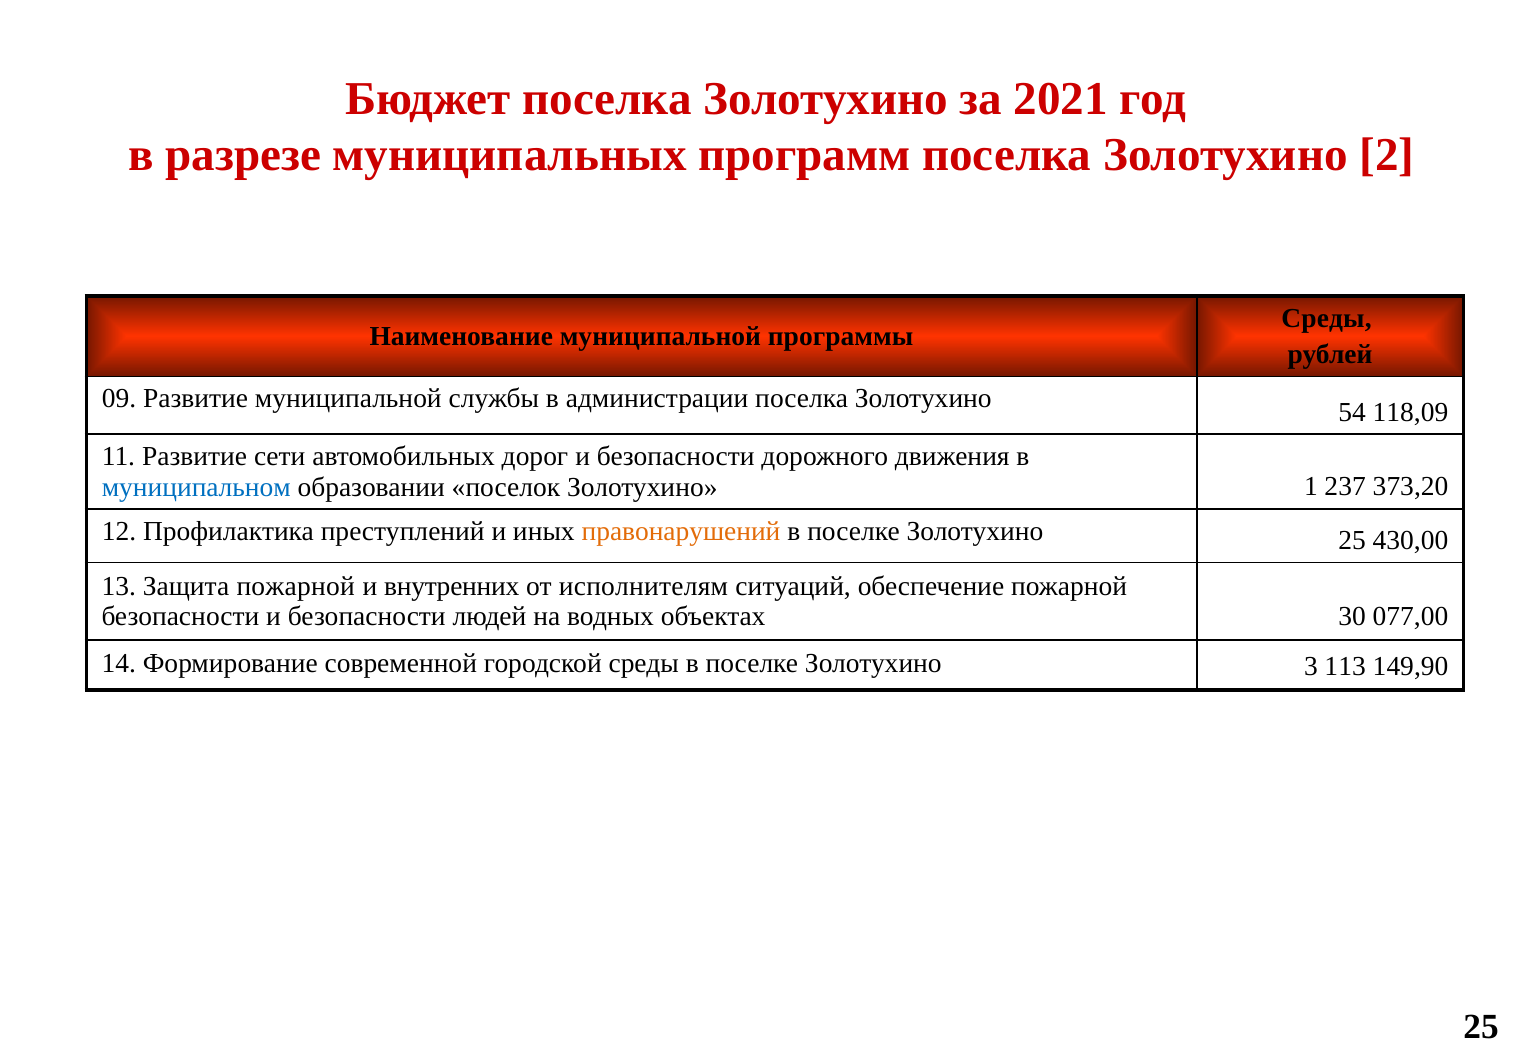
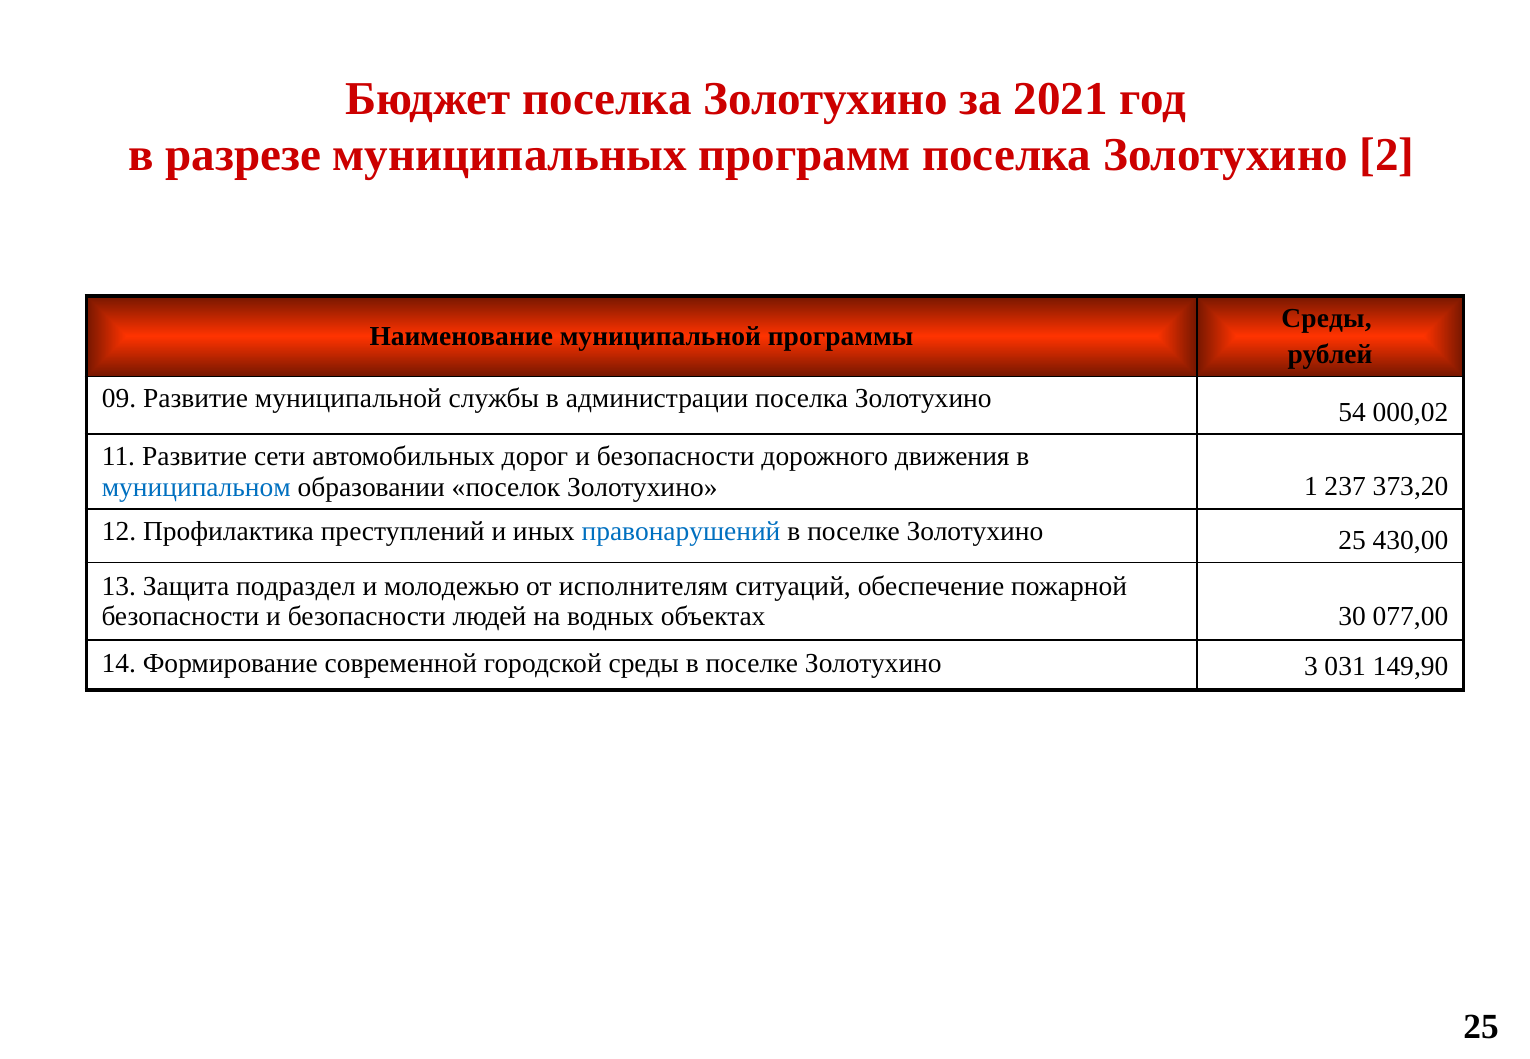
118,09: 118,09 -> 000,02
правонарушений colour: orange -> blue
Защита пожарной: пожарной -> подраздел
внутренних: внутренних -> молодежью
113: 113 -> 031
